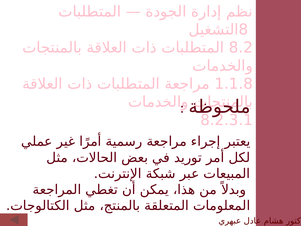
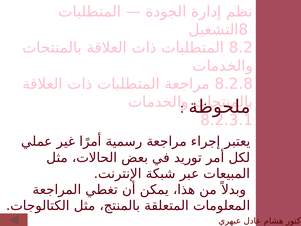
1.1.8: 1.1.8 -> 8.2.8
